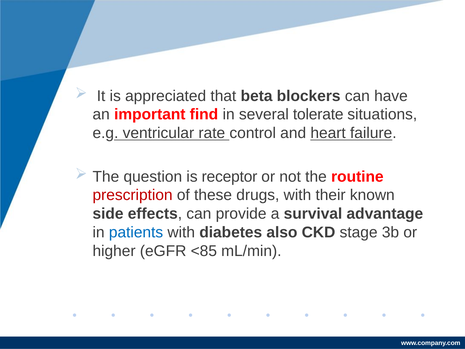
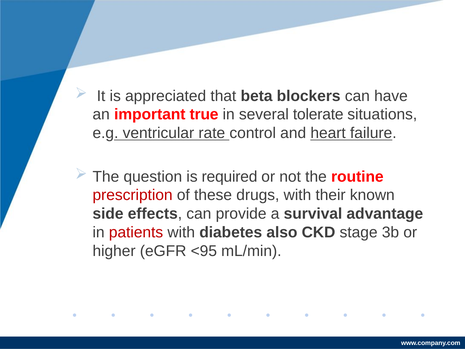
find: find -> true
receptor: receptor -> required
patients colour: blue -> red
<85: <85 -> <95
